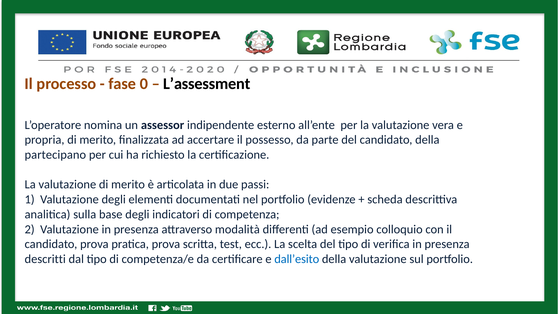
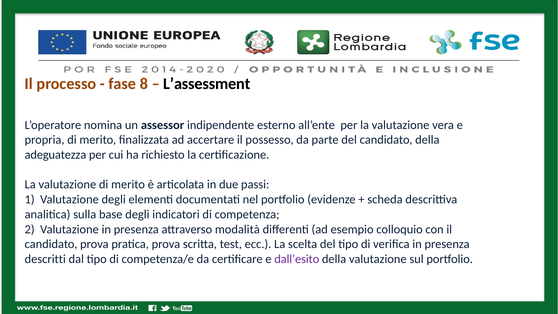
0: 0 -> 8
partecipano: partecipano -> adeguatezza
dall’esito colour: blue -> purple
